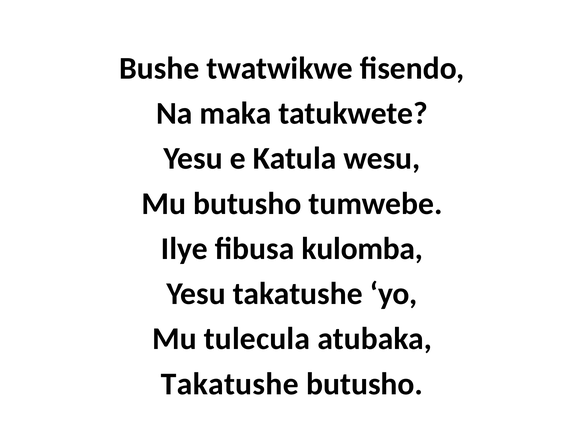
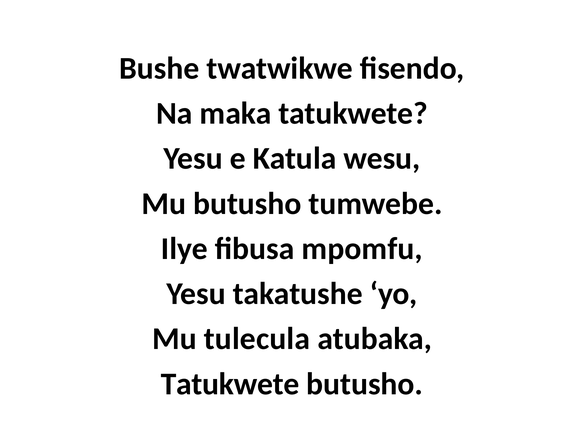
kulomba: kulomba -> mpomfu
Takatushe at (230, 384): Takatushe -> Tatukwete
